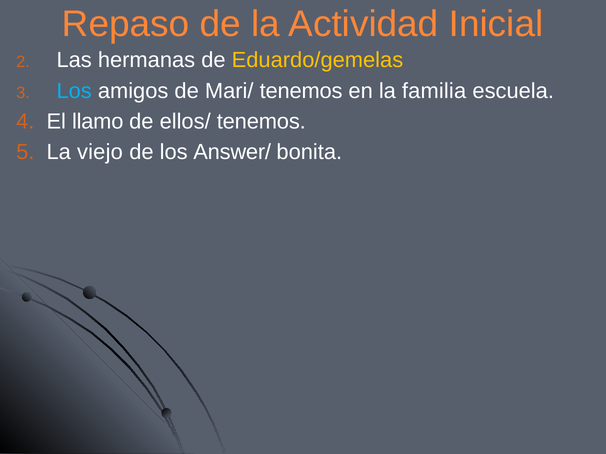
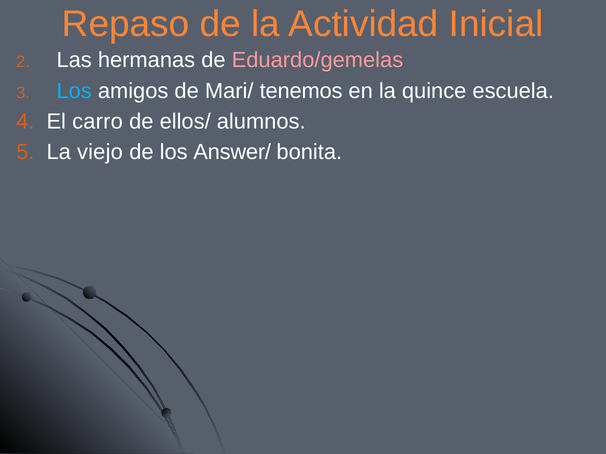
Eduardo/gemelas colour: yellow -> pink
familia: familia -> quince
llamo: llamo -> carro
ellos/ tenemos: tenemos -> alumnos
